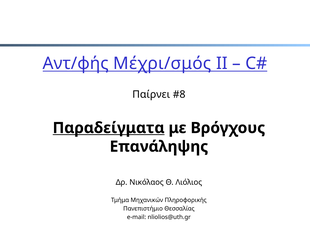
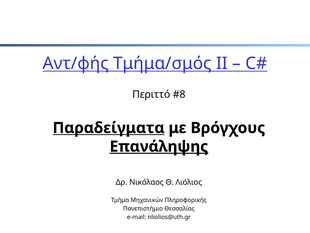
Μέχρι/σμός: Μέχρι/σμός -> Τμήμα/σμός
Παίρνει: Παίρνει -> Περιττό
Επανάληψης underline: none -> present
